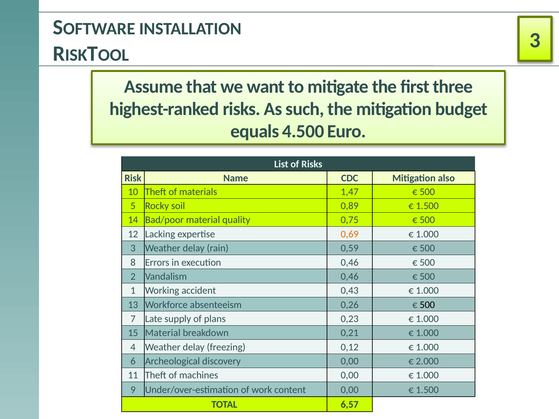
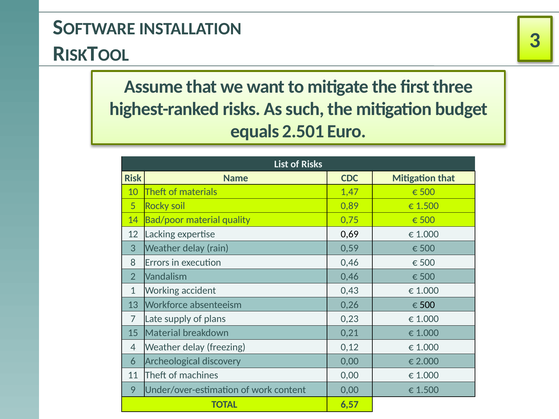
4.500: 4.500 -> 2.501
Mitigation also: also -> that
0,69 colour: orange -> black
